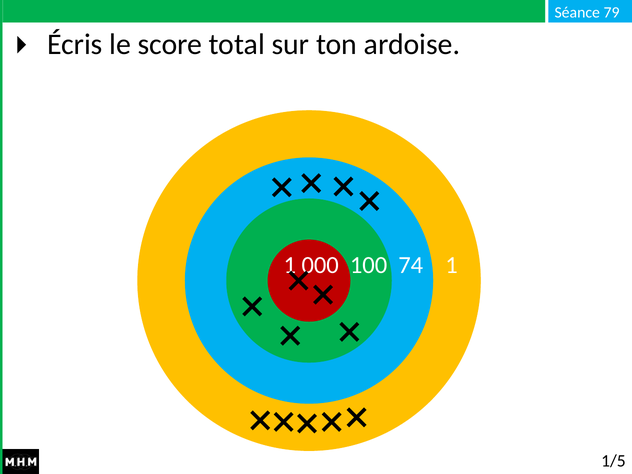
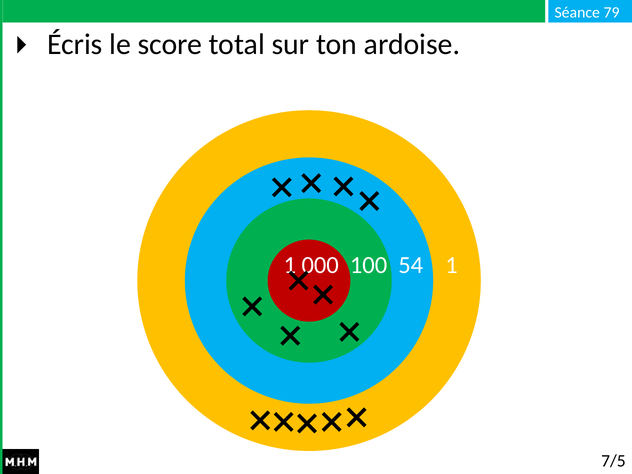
74: 74 -> 54
1/5: 1/5 -> 7/5
